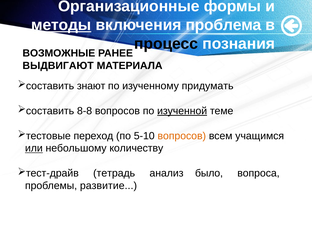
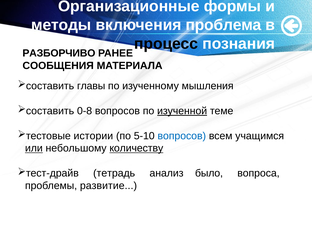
методы underline: present -> none
ВОЗМОЖНЫЕ: ВОЗМОЖНЫЕ -> РАЗБОРЧИВО
ВЫДВИГАЮТ: ВЫДВИГАЮТ -> СООБЩЕНИЯ
знают: знают -> главы
придумать: придумать -> мышления
8-8: 8-8 -> 0-8
переход: переход -> истории
вопросов at (182, 136) colour: orange -> blue
количеству underline: none -> present
